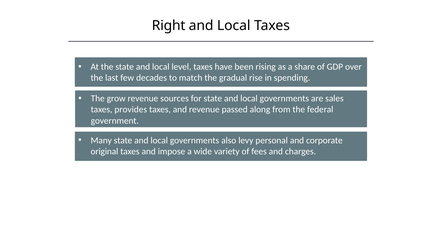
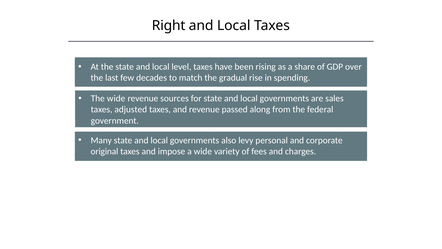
The grow: grow -> wide
provides: provides -> adjusted
